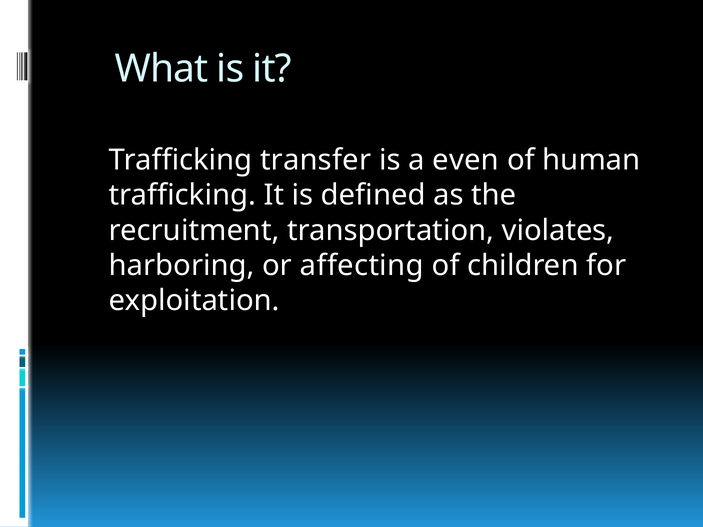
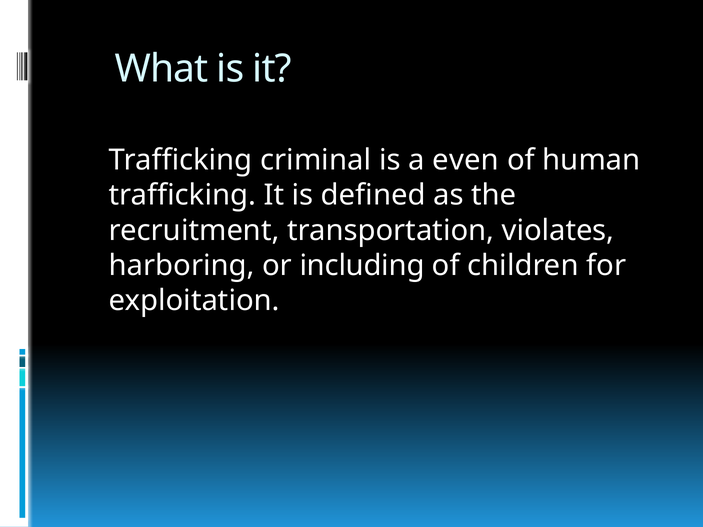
transfer: transfer -> criminal
affecting: affecting -> including
